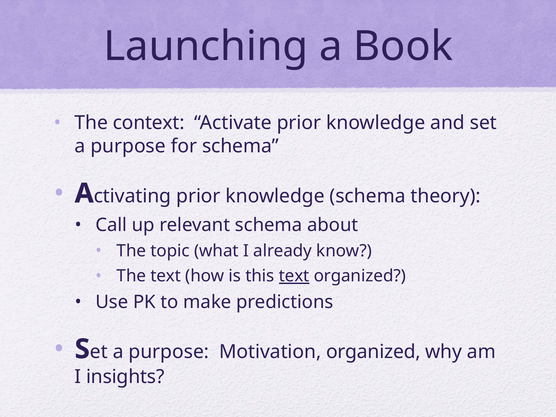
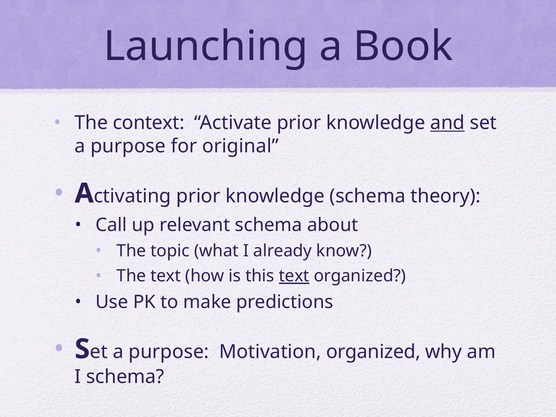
and underline: none -> present
for schema: schema -> original
I insights: insights -> schema
